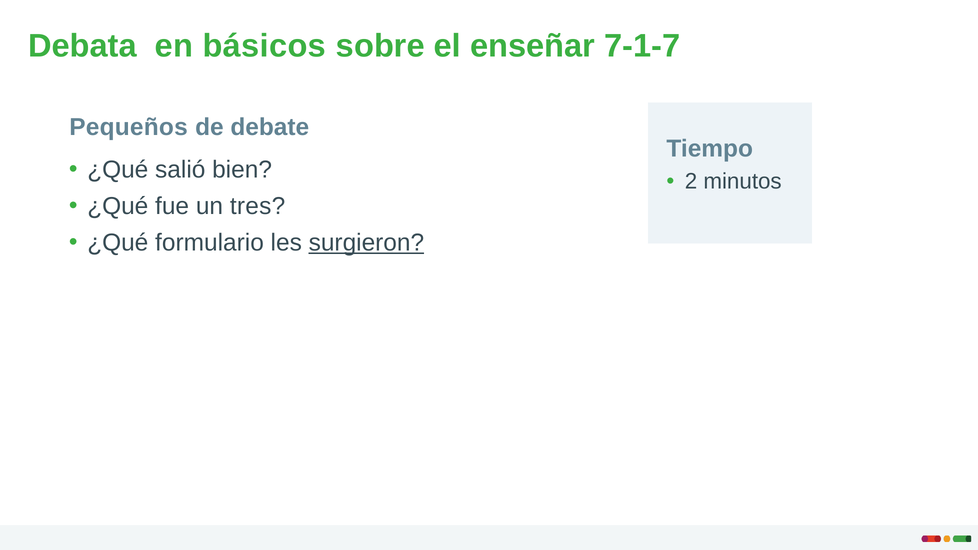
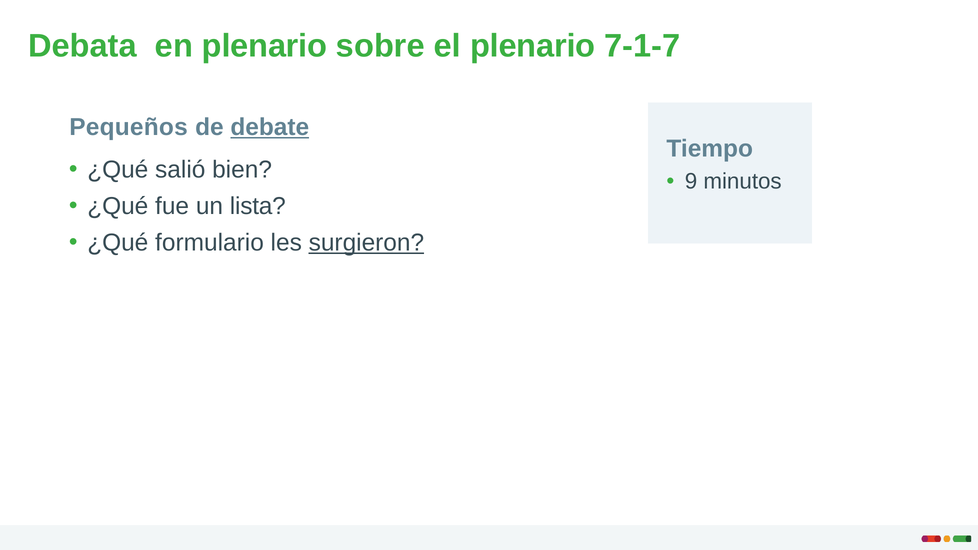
en básicos: básicos -> plenario
el enseñar: enseñar -> plenario
debate underline: none -> present
2: 2 -> 9
tres: tres -> lista
